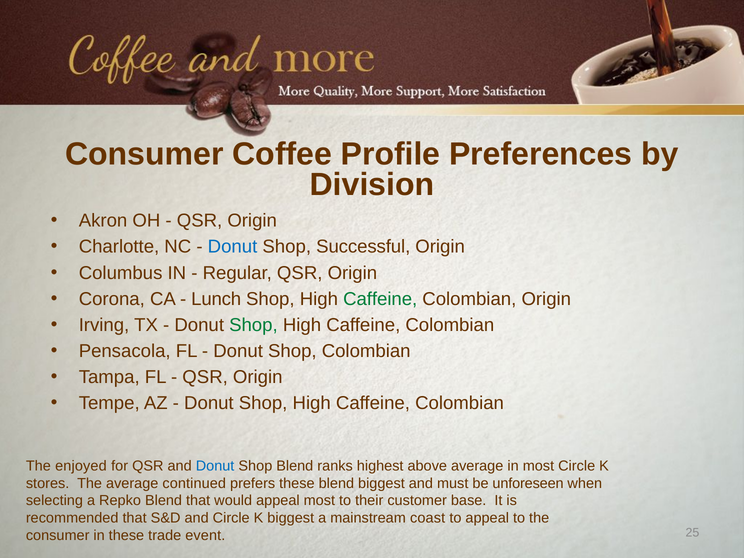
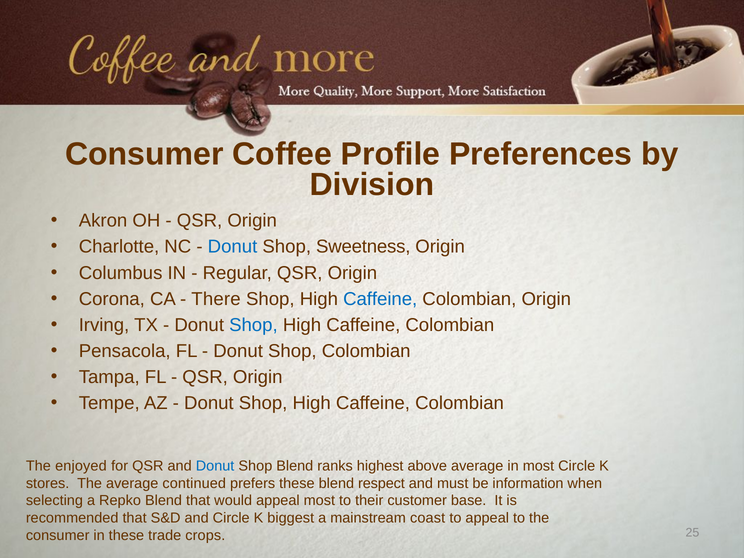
Successful: Successful -> Sweetness
Lunch: Lunch -> There
Caffeine at (380, 299) colour: green -> blue
Shop at (253, 325) colour: green -> blue
blend biggest: biggest -> respect
unforeseen: unforeseen -> information
event: event -> crops
